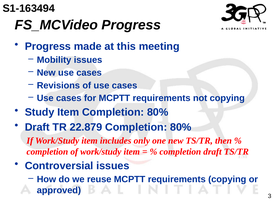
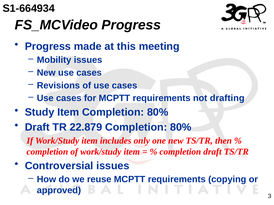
S1-163494: S1-163494 -> S1-664934
not copying: copying -> drafting
